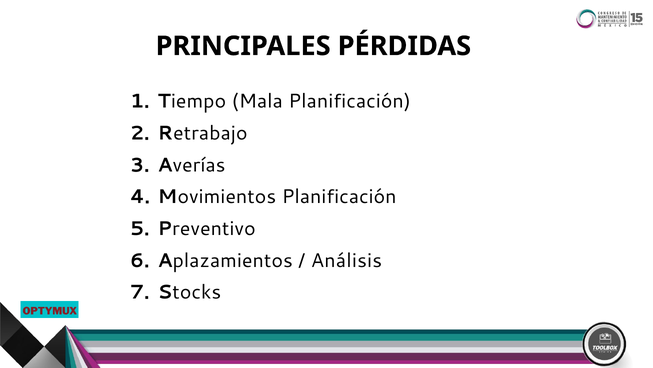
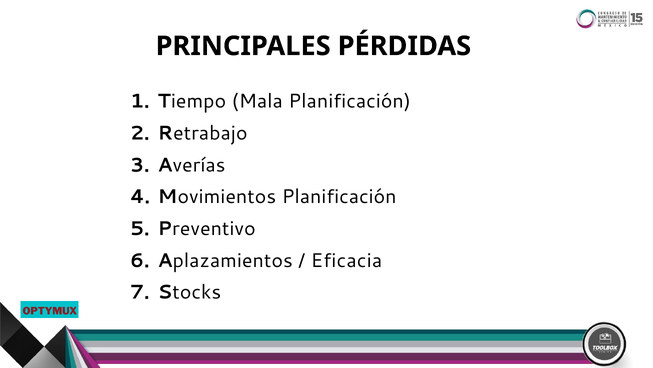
Análisis: Análisis -> Eficacia
